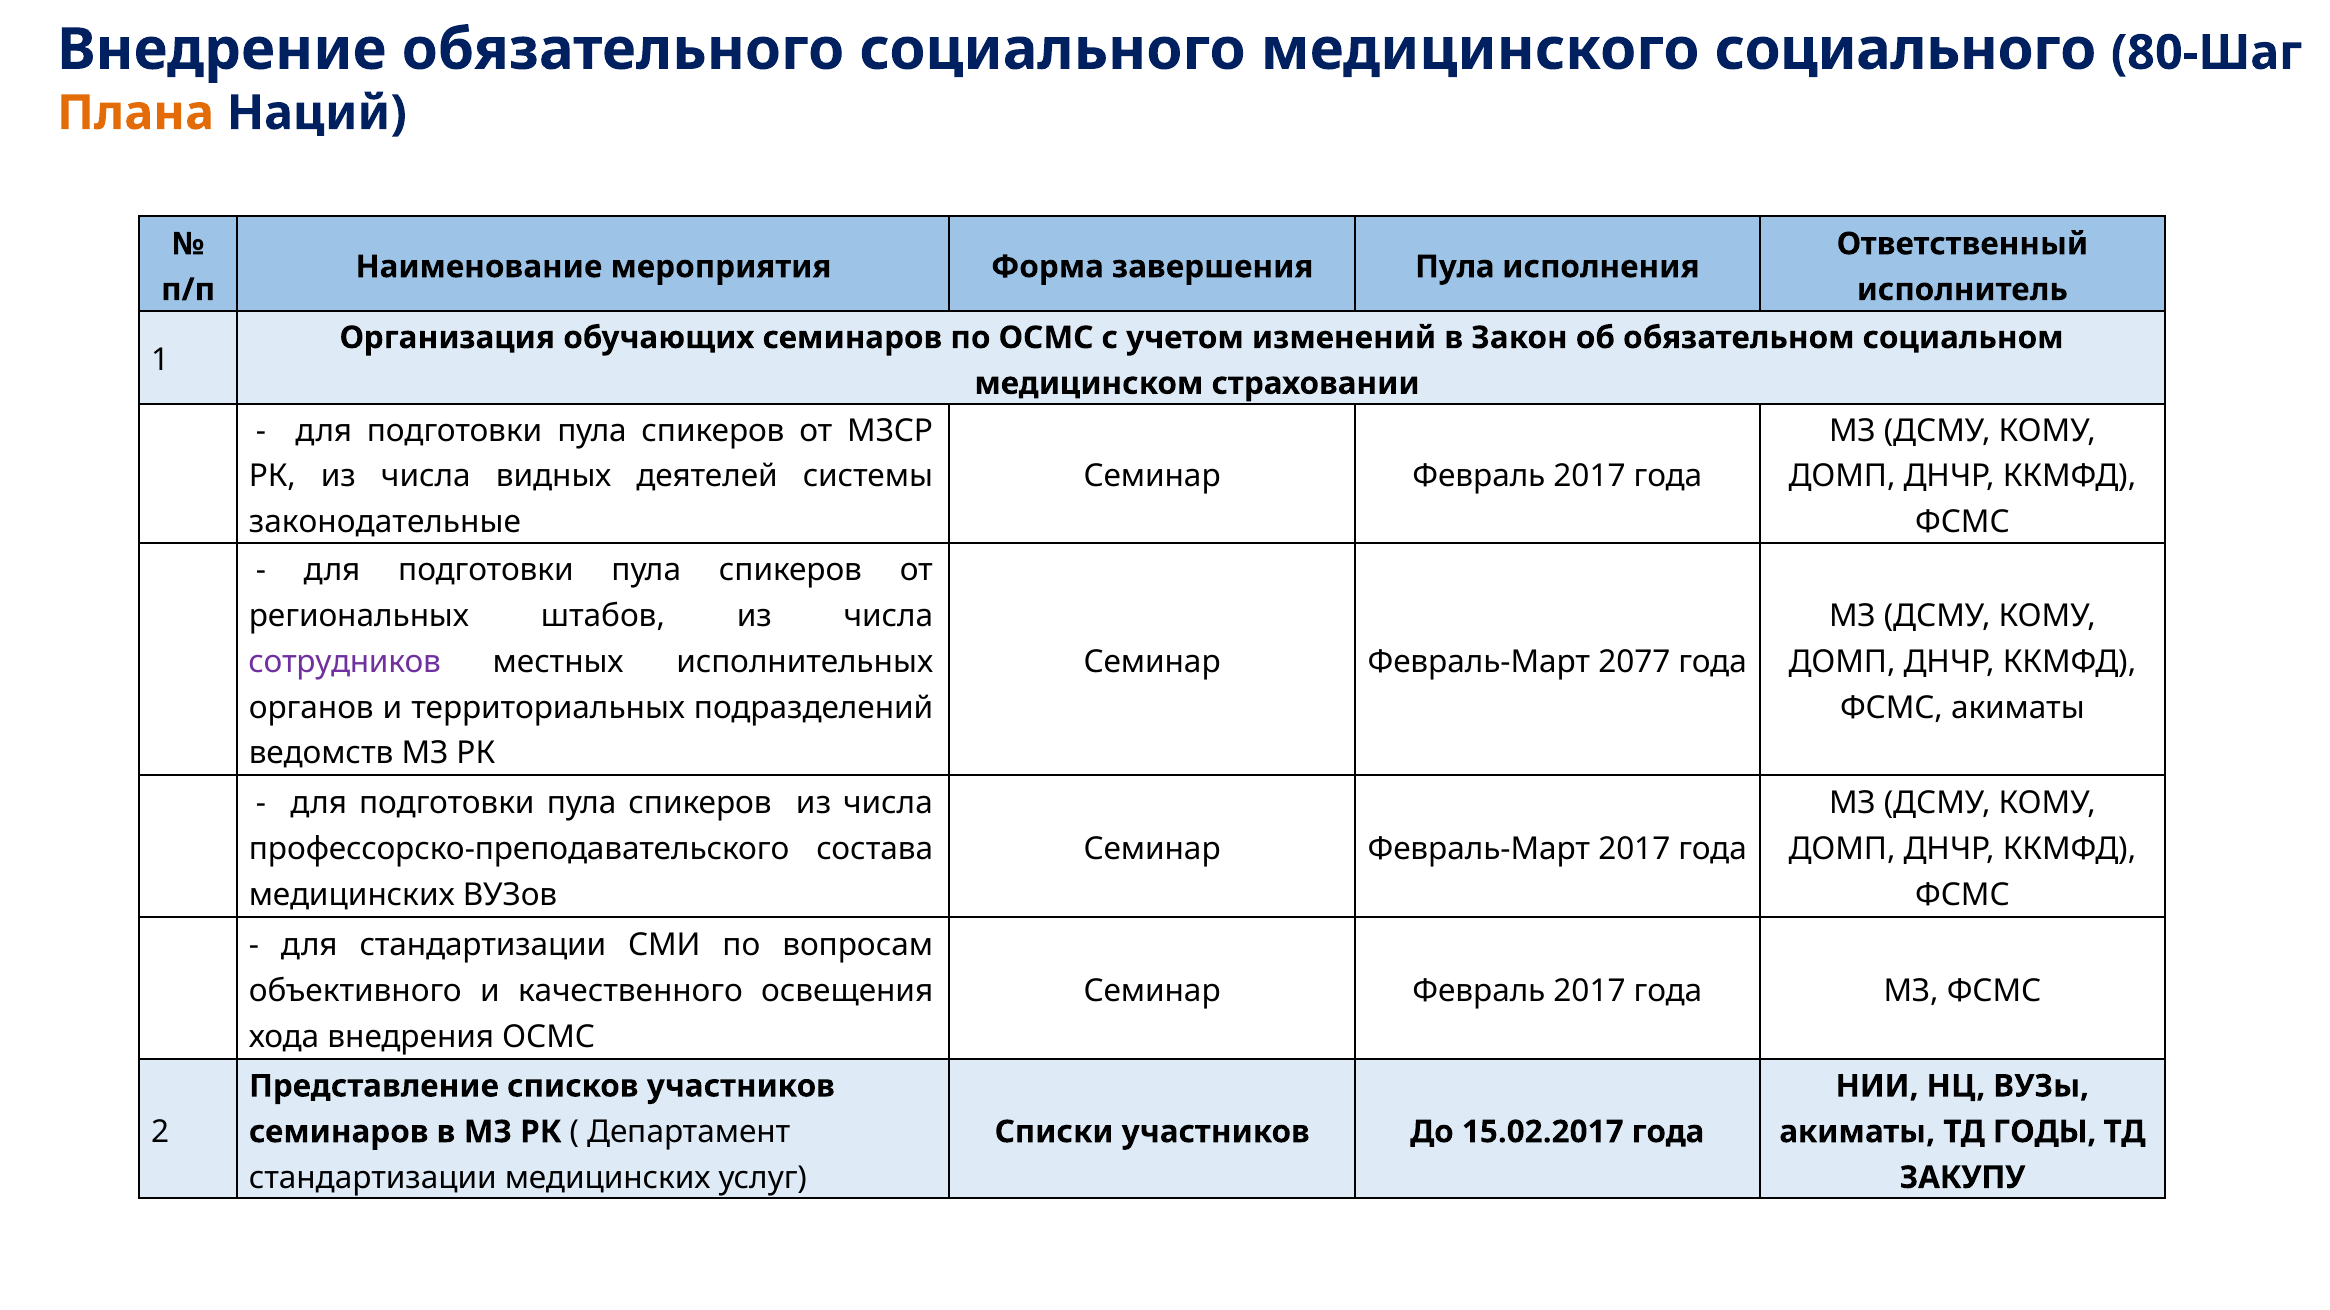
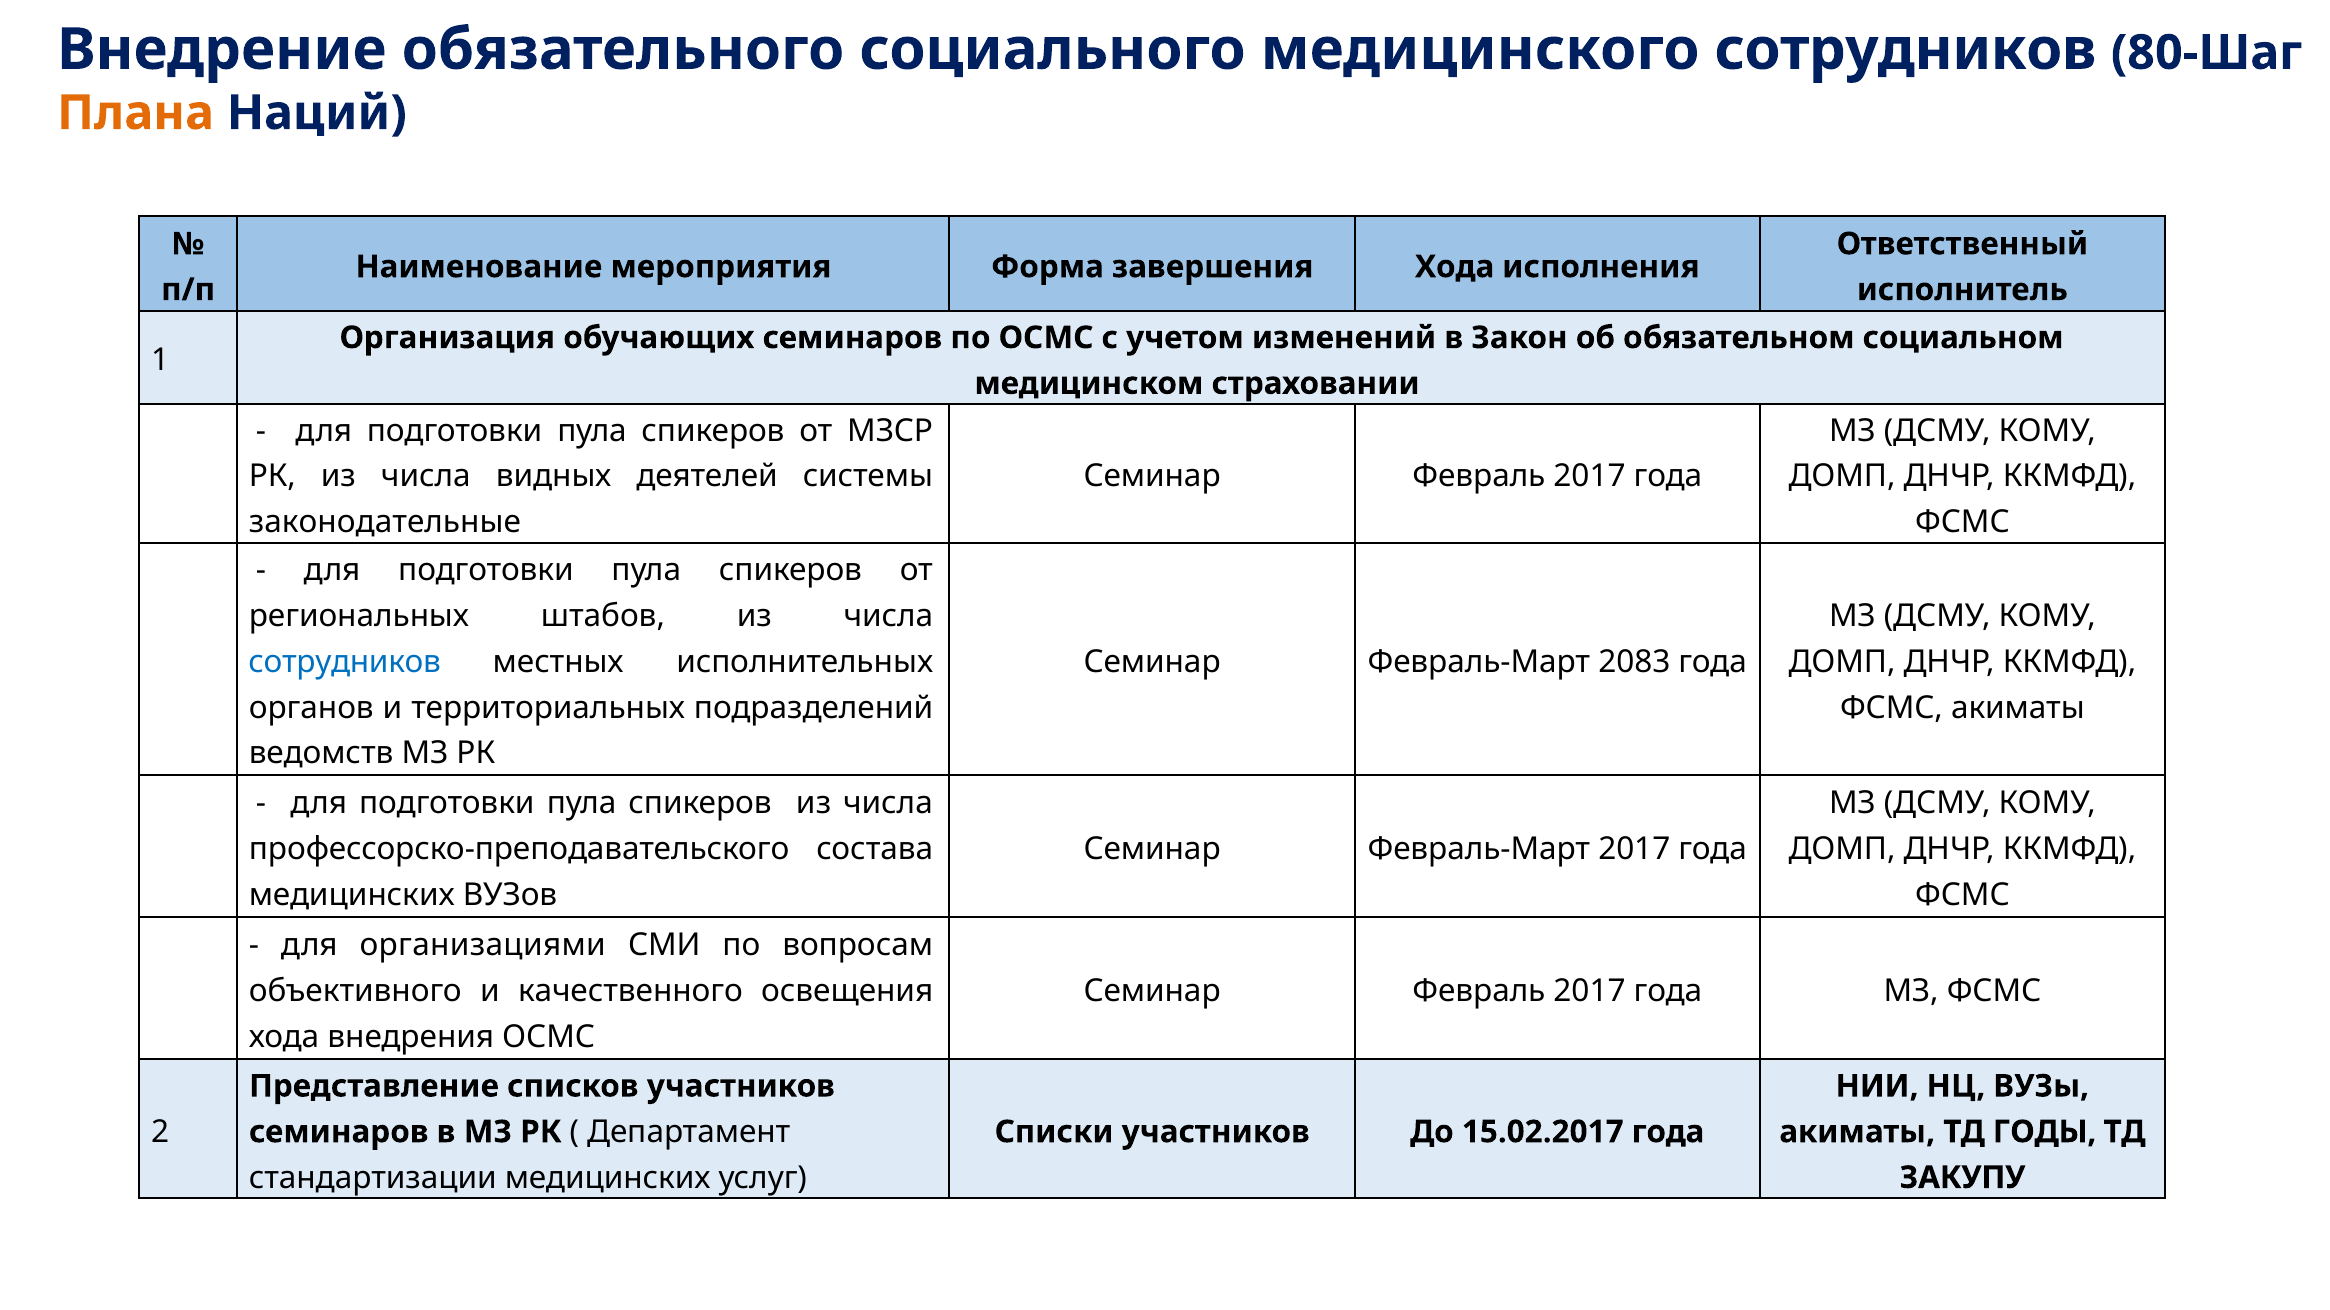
медицинского социального: социального -> сотрудников
завершения Пула: Пула -> Хода
сотрудников at (345, 662) colour: purple -> blue
2077: 2077 -> 2083
для стандартизации: стандартизации -> организациями
